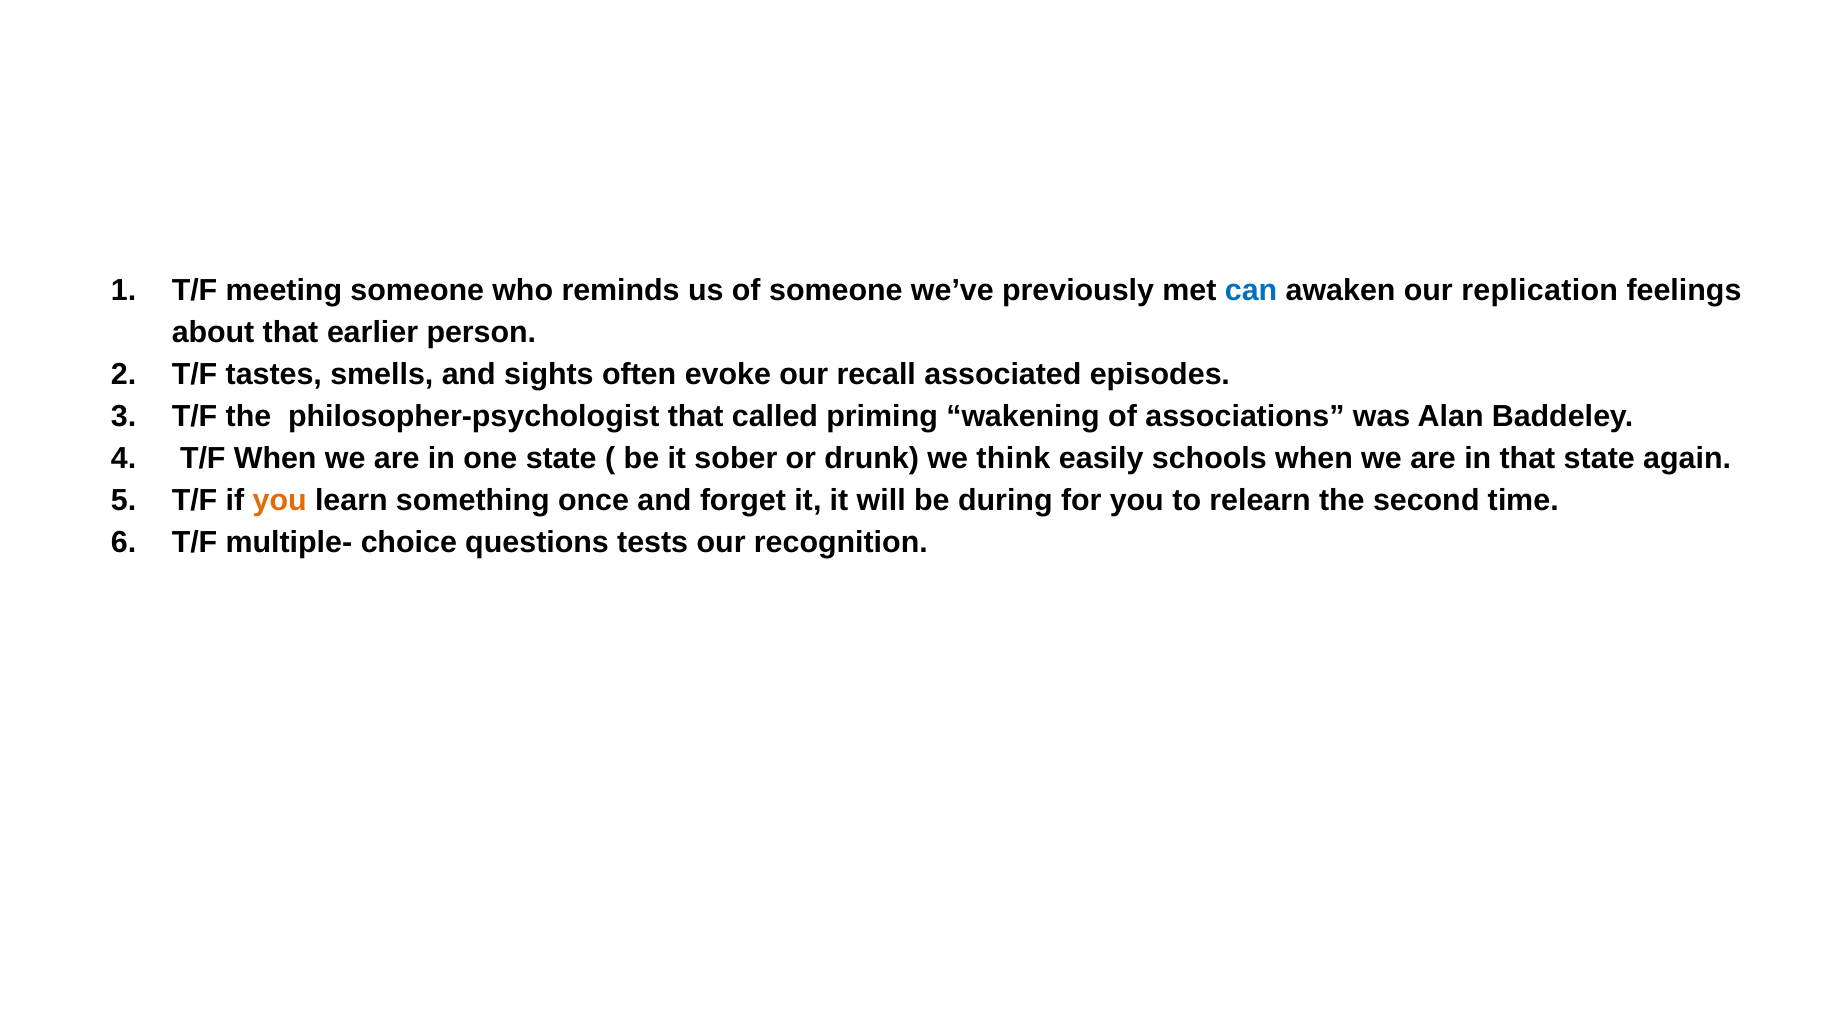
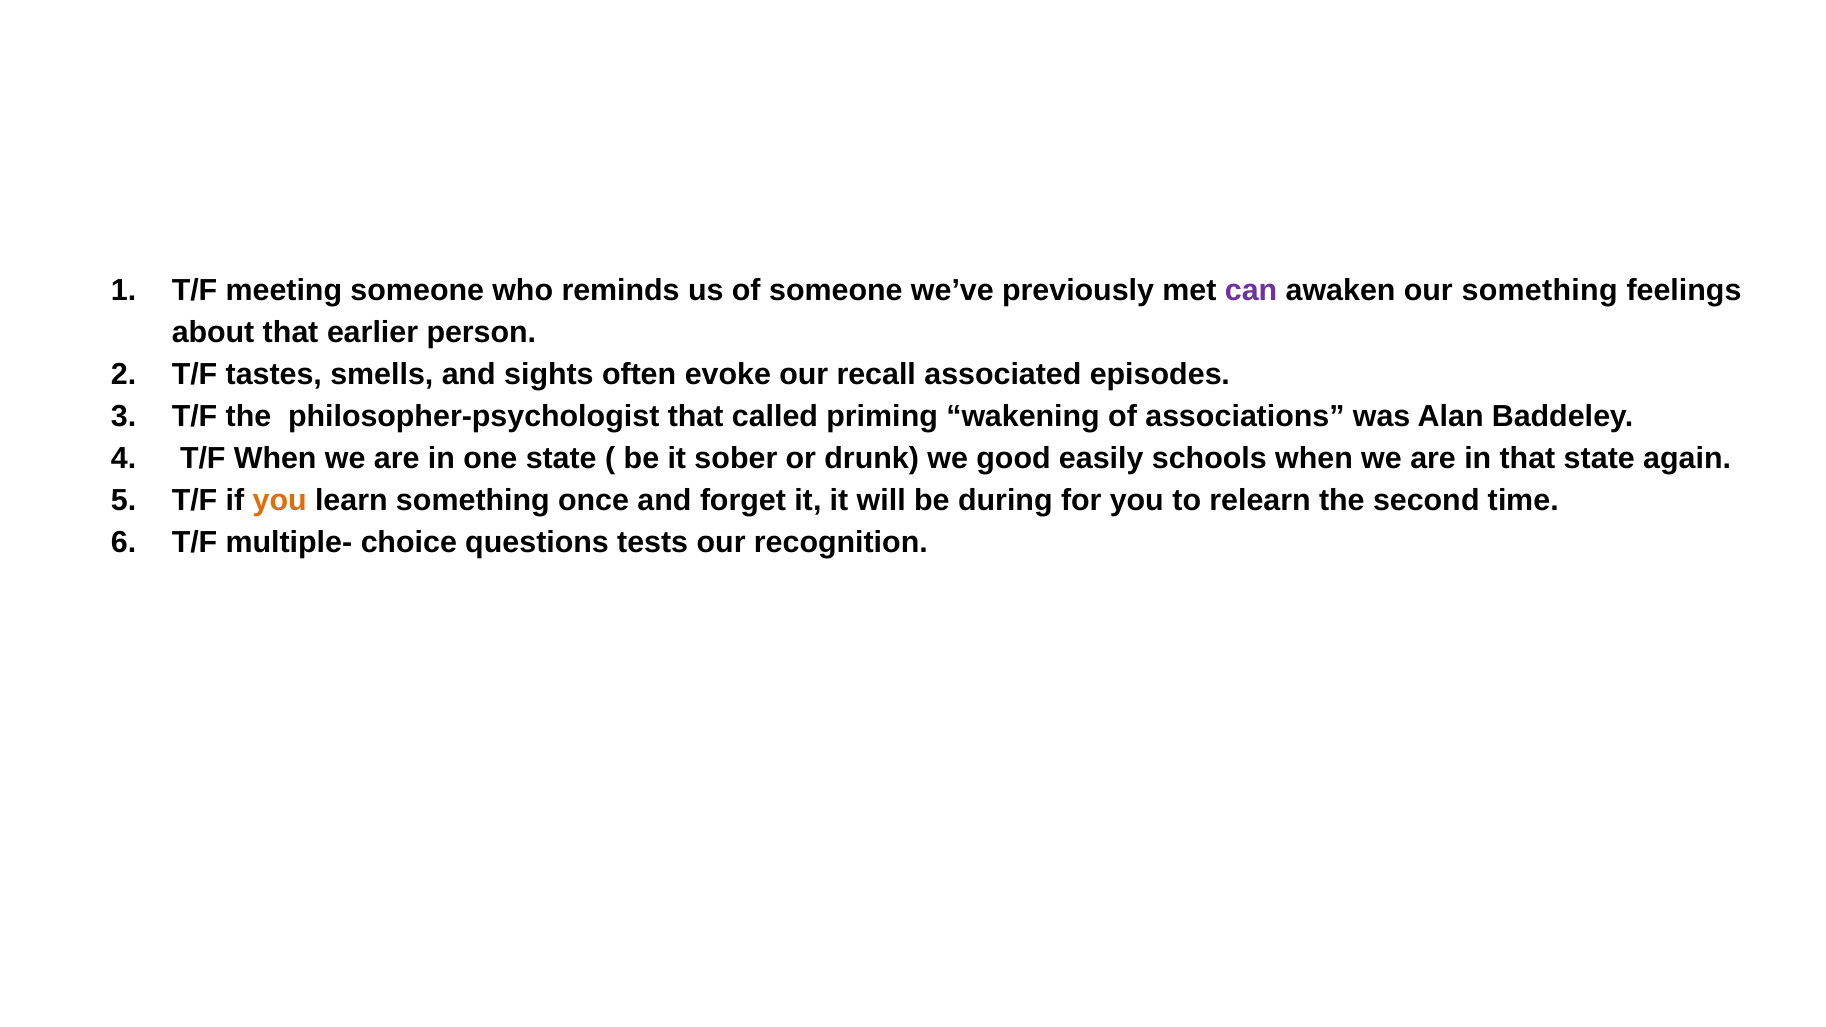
can colour: blue -> purple
our replication: replication -> something
think: think -> good
